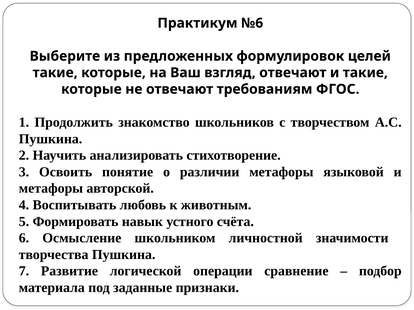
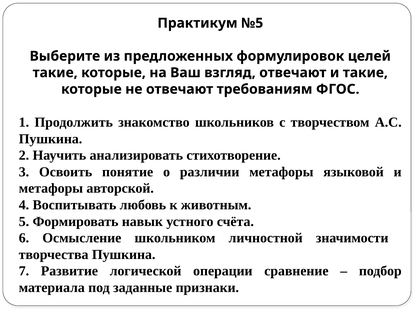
№6: №6 -> №5
